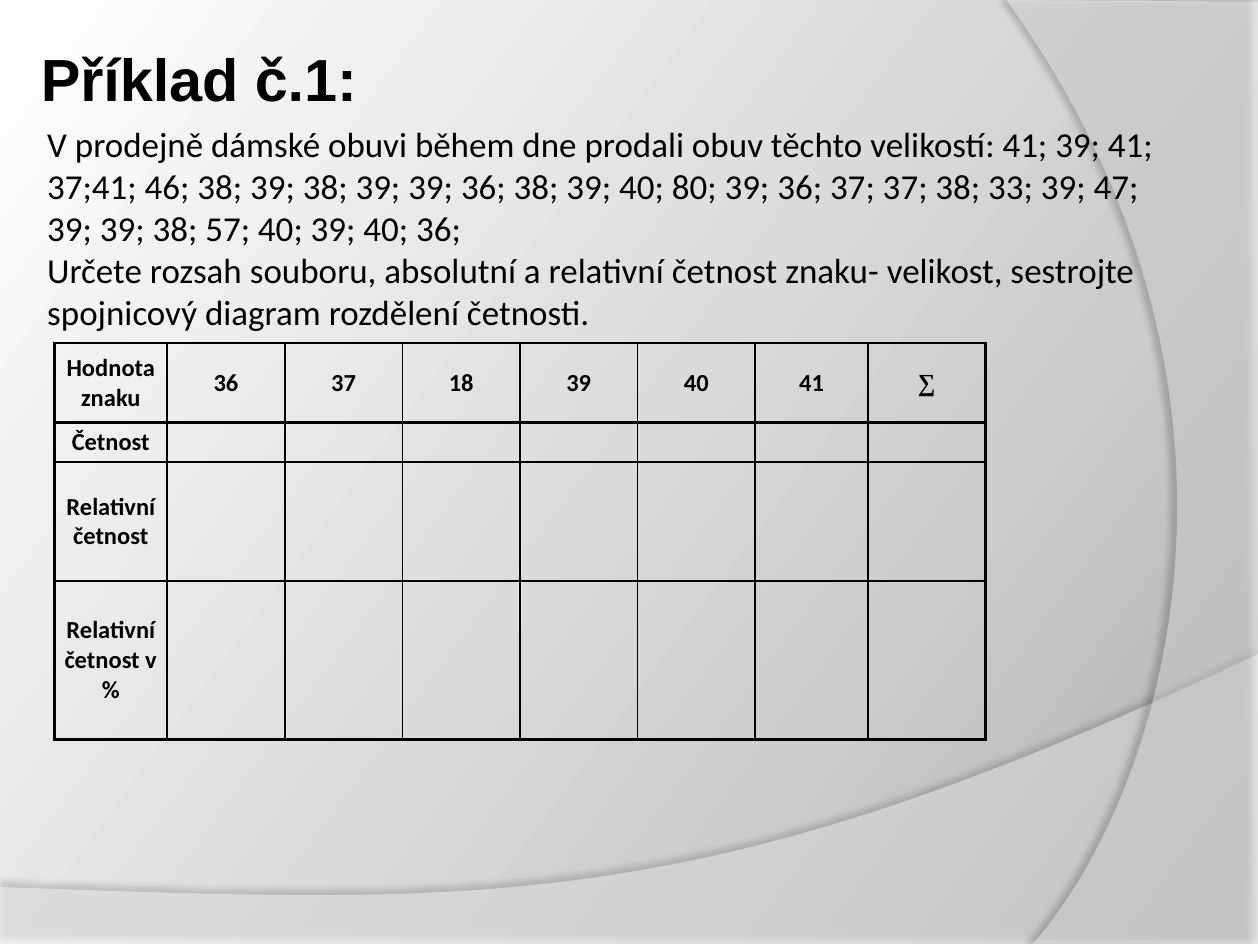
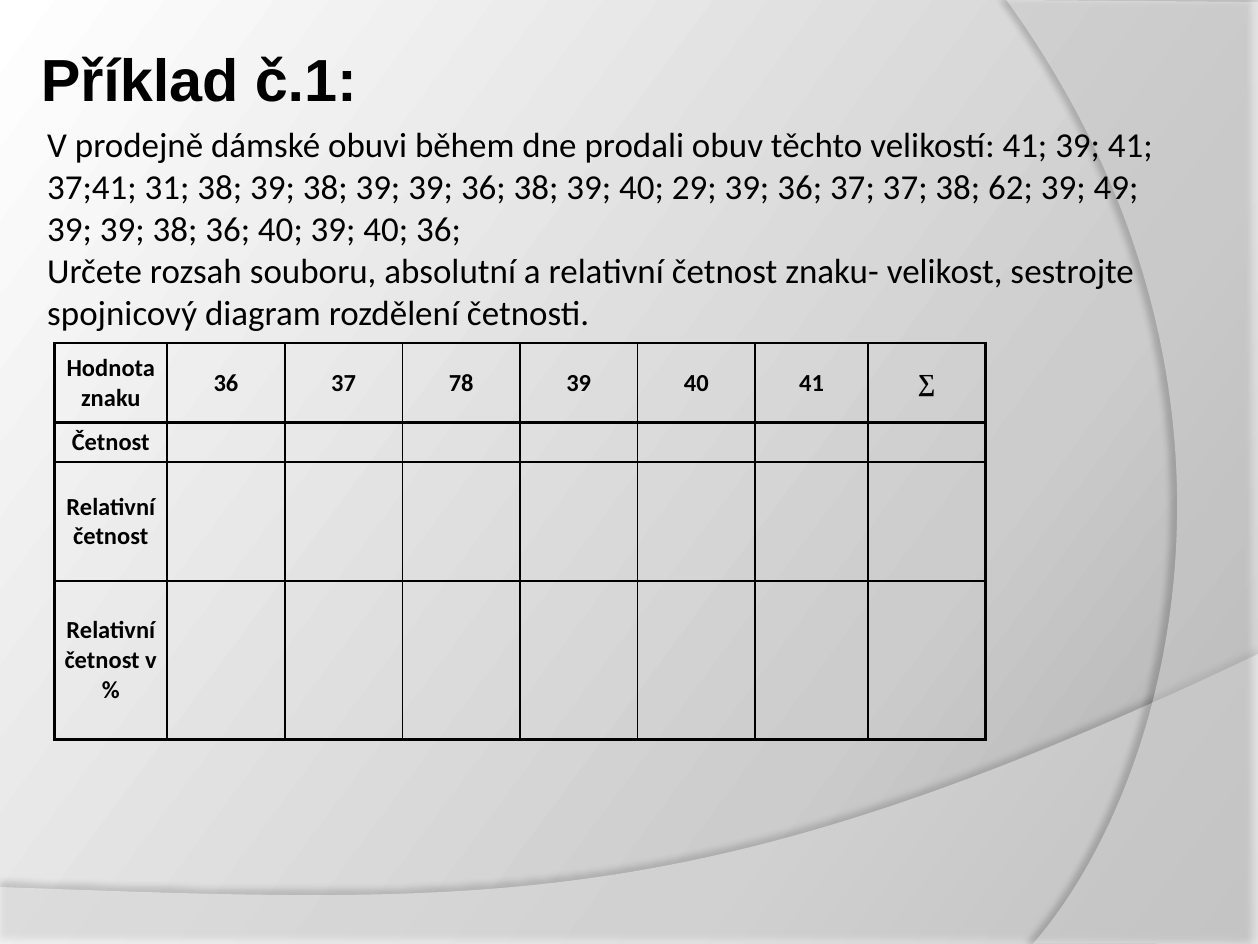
46: 46 -> 31
80: 80 -> 29
33: 33 -> 62
47: 47 -> 49
38 57: 57 -> 36
18: 18 -> 78
